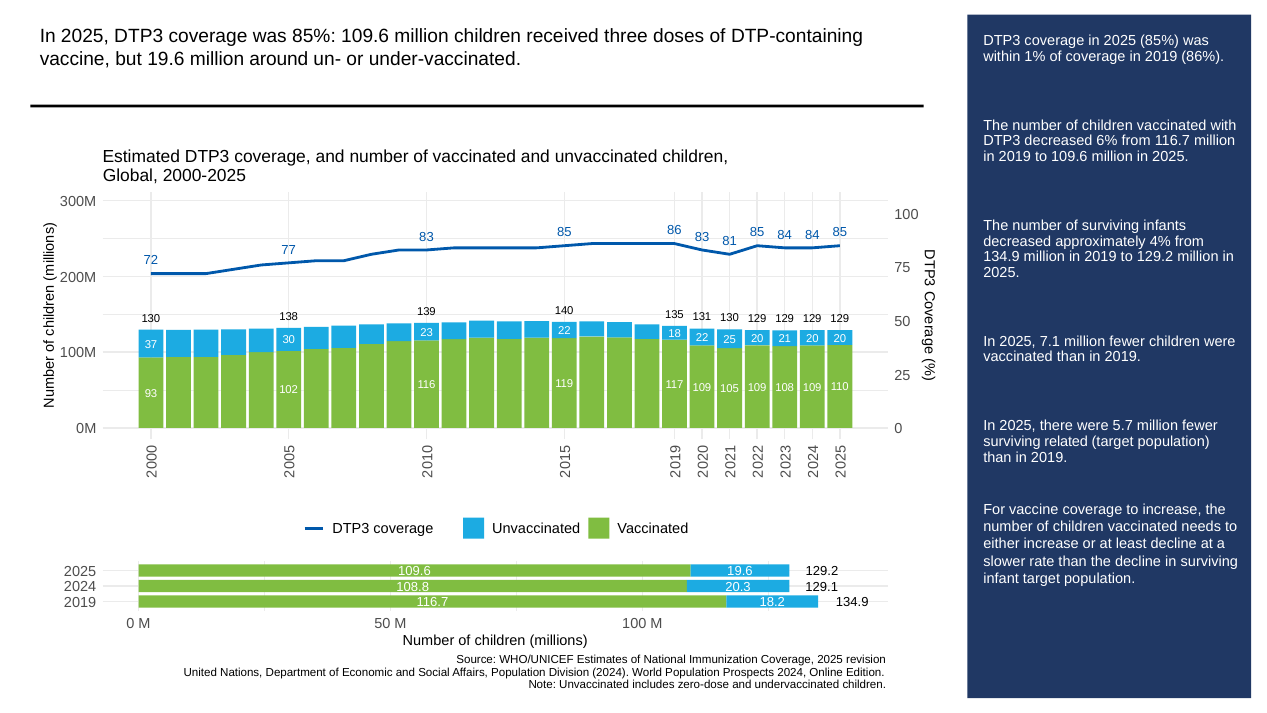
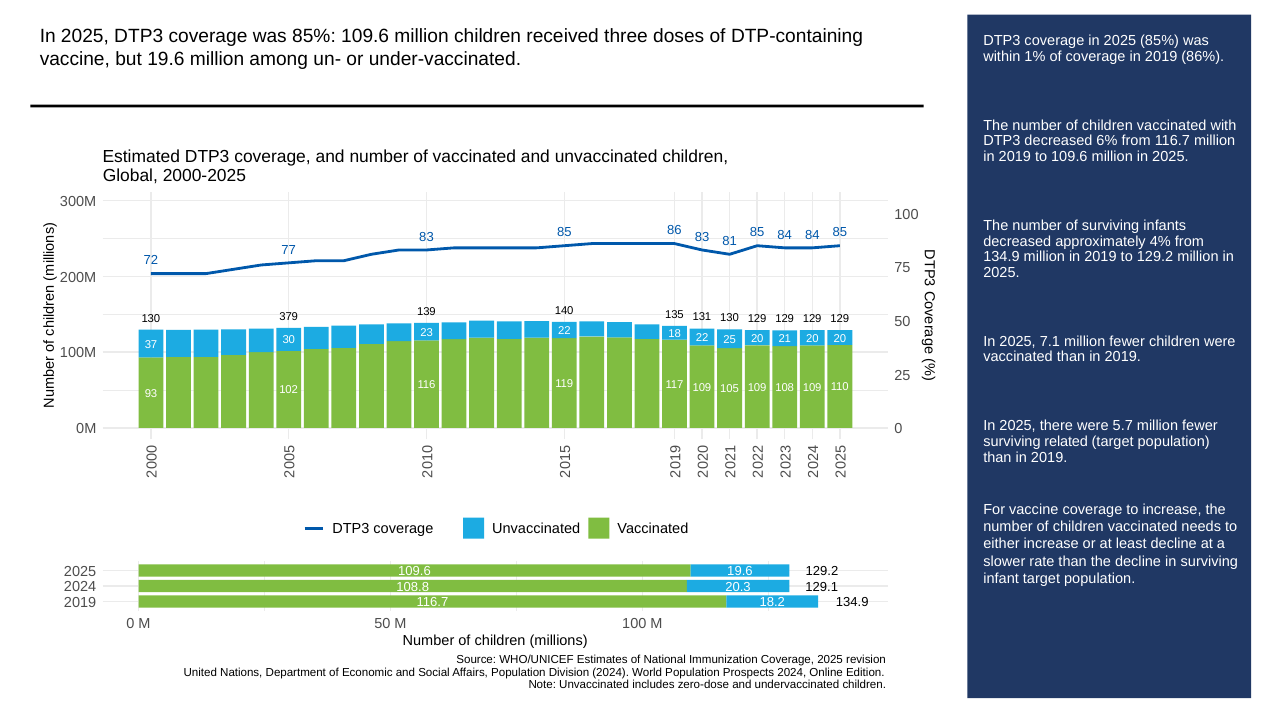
around: around -> among
138: 138 -> 379
